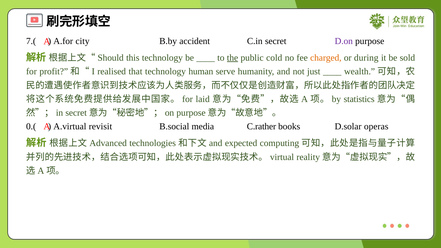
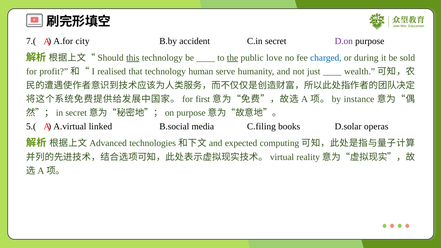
this underline: none -> present
cold: cold -> love
charged colour: orange -> blue
laid: laid -> first
statistics: statistics -> instance
0.(: 0.( -> 5.(
revisit: revisit -> linked
C.rather: C.rather -> C.filing
